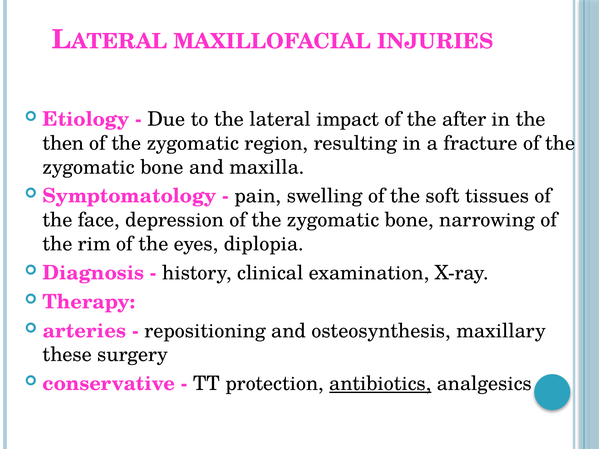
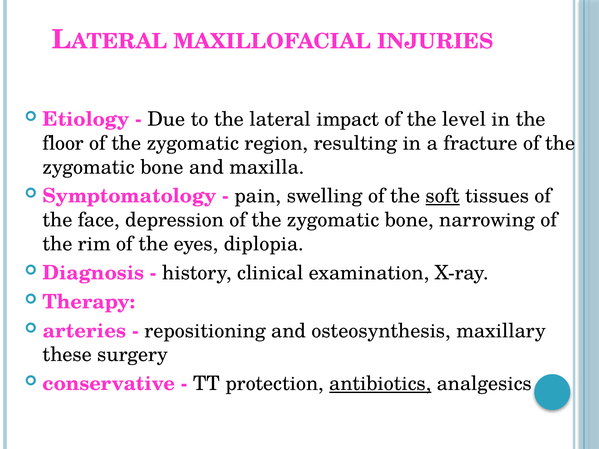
after: after -> level
then: then -> floor
soft underline: none -> present
